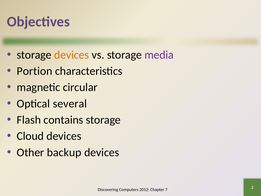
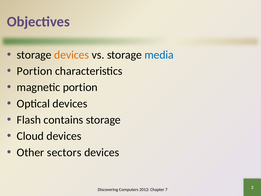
media colour: purple -> blue
magnetic circular: circular -> portion
Optical several: several -> devices
backup: backup -> sectors
